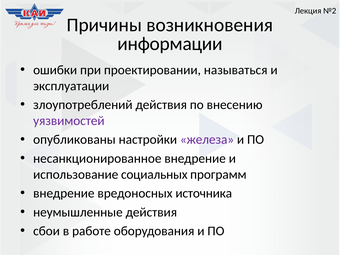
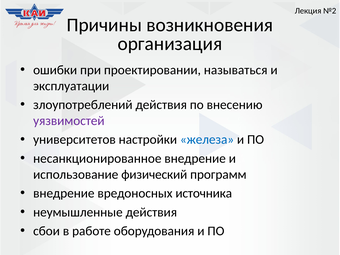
информации: информации -> организация
опубликованы: опубликованы -> университетов
железа colour: purple -> blue
социальных: социальных -> физический
